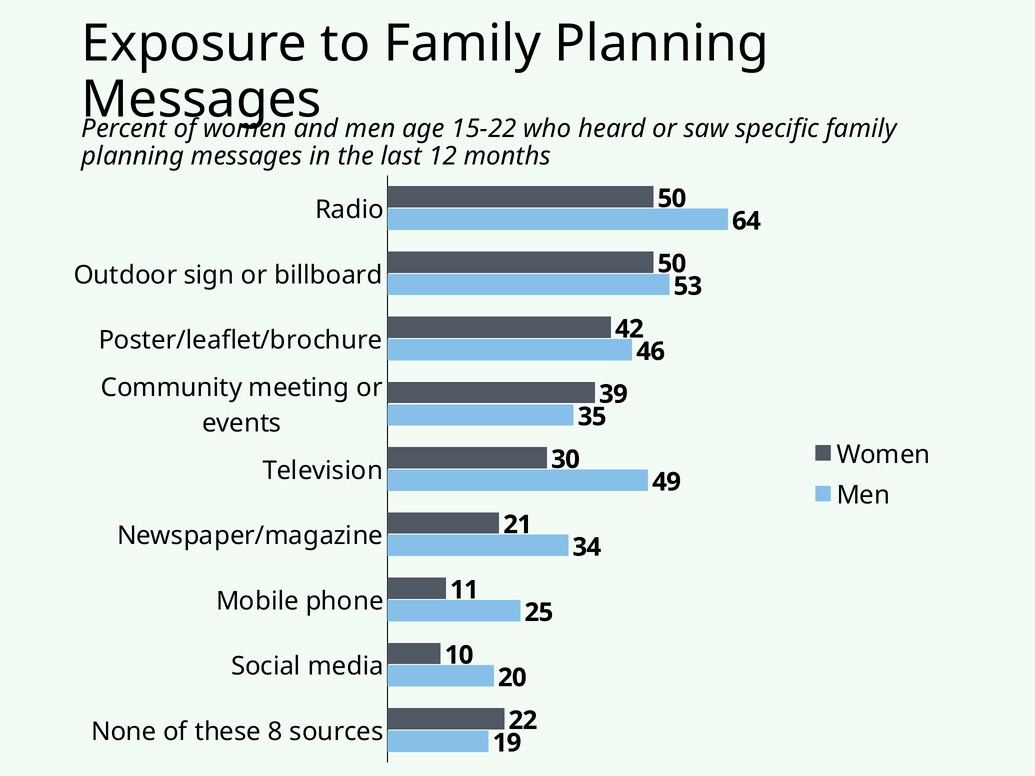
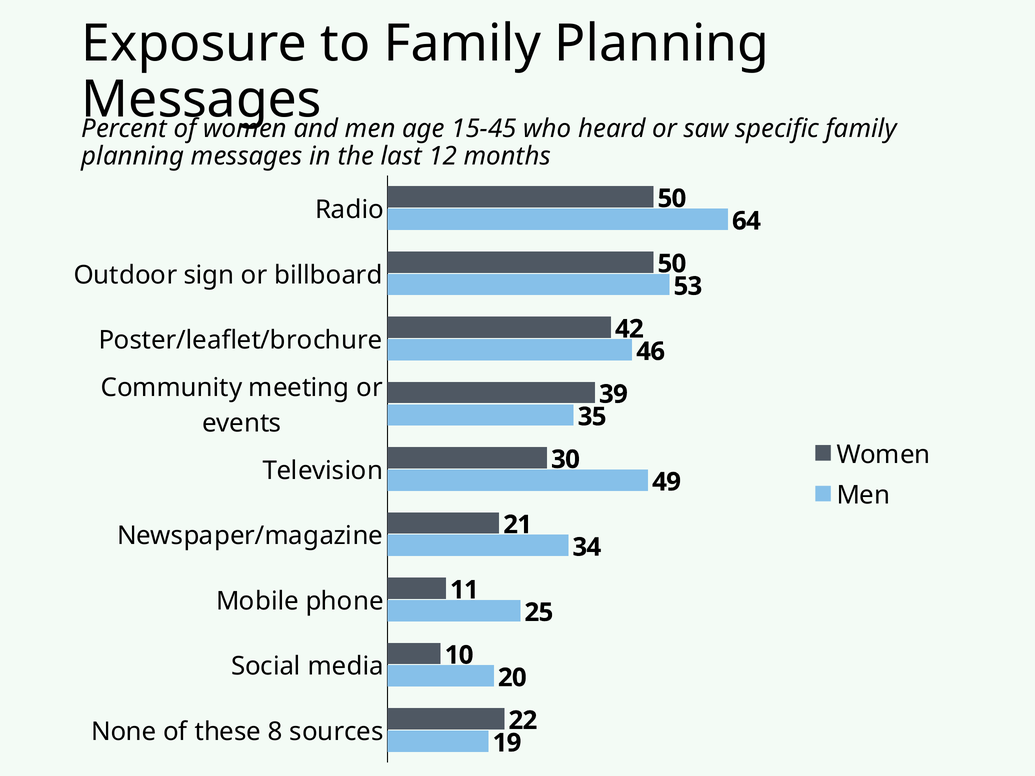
15-22: 15-22 -> 15-45
